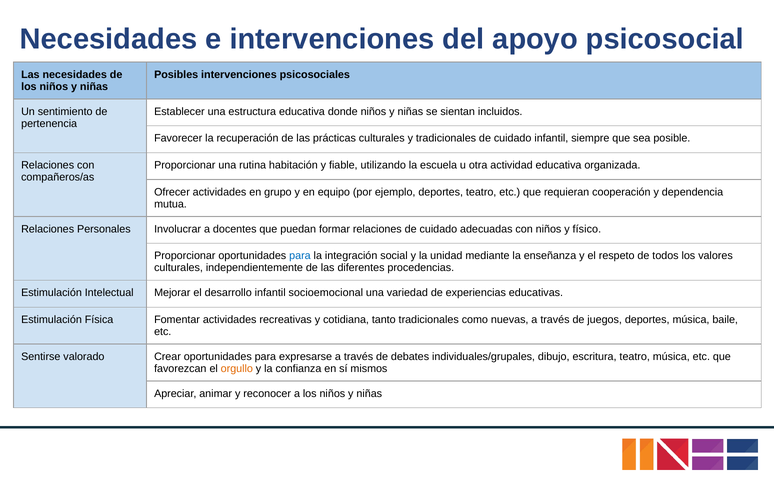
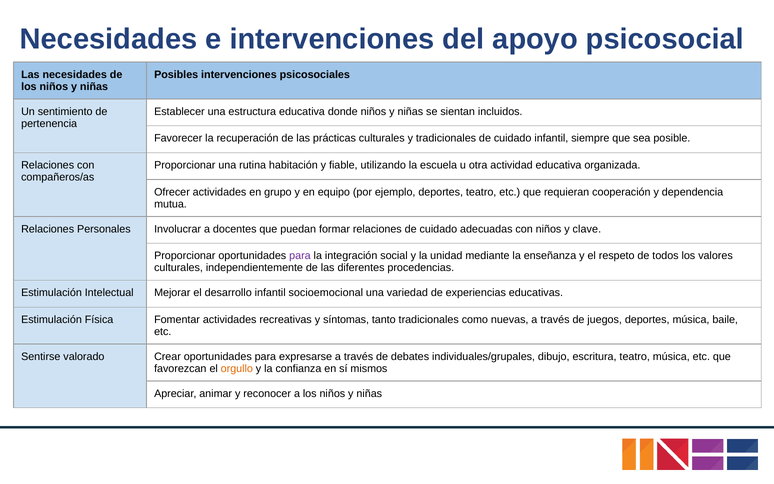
físico: físico -> clave
para at (300, 256) colour: blue -> purple
cotidiana: cotidiana -> síntomas
